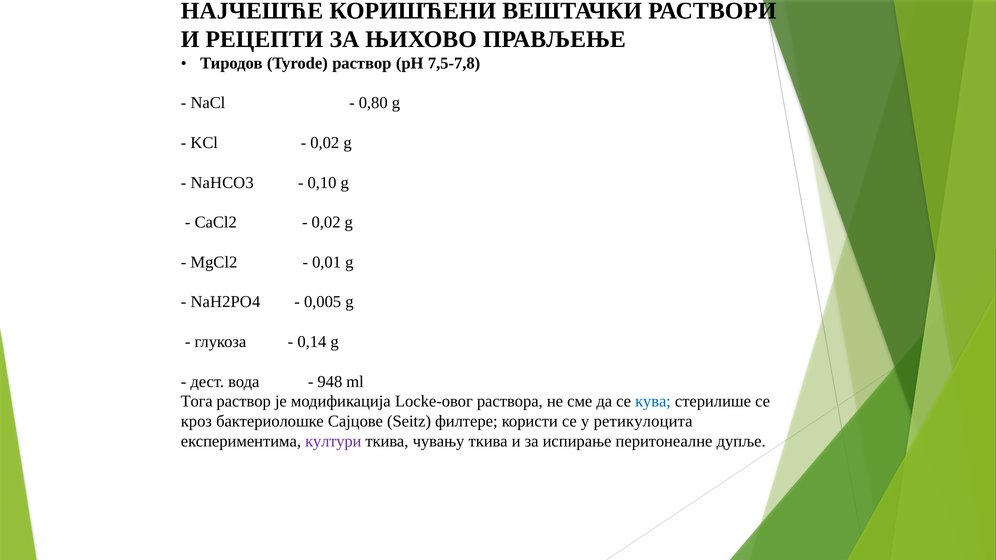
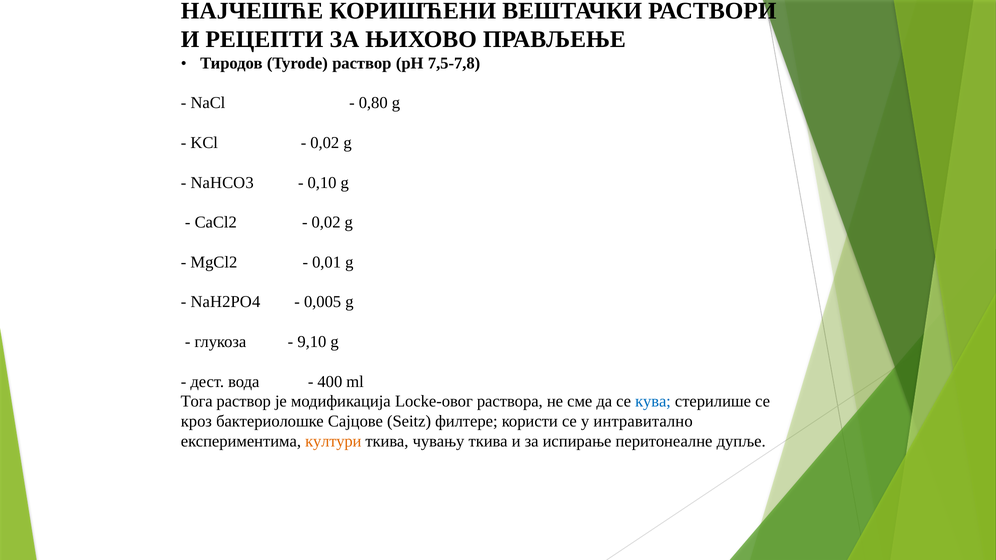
0,14: 0,14 -> 9,10
948: 948 -> 400
ретикулоцита: ретикулоцита -> интравитално
култури colour: purple -> orange
